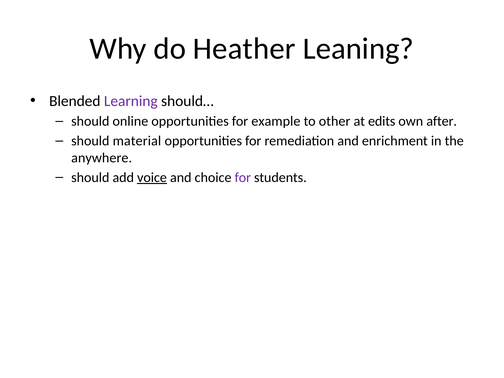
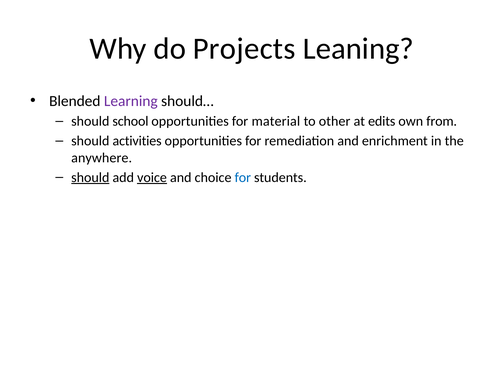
Heather: Heather -> Projects
online: online -> school
example: example -> material
after: after -> from
material: material -> activities
should at (90, 177) underline: none -> present
for at (243, 177) colour: purple -> blue
